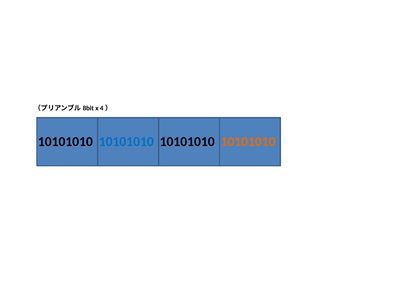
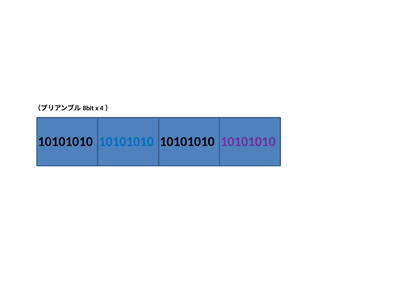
10101010 at (248, 141) colour: orange -> purple
